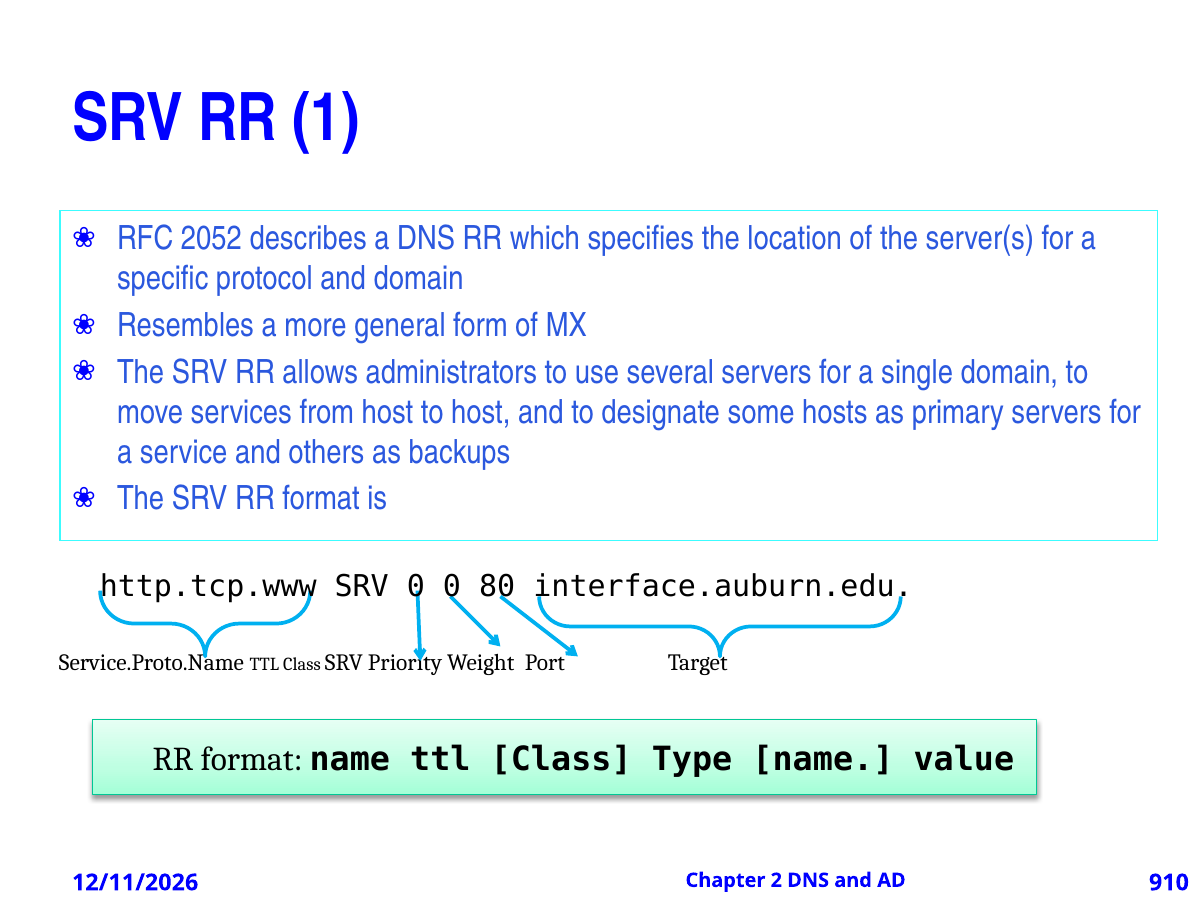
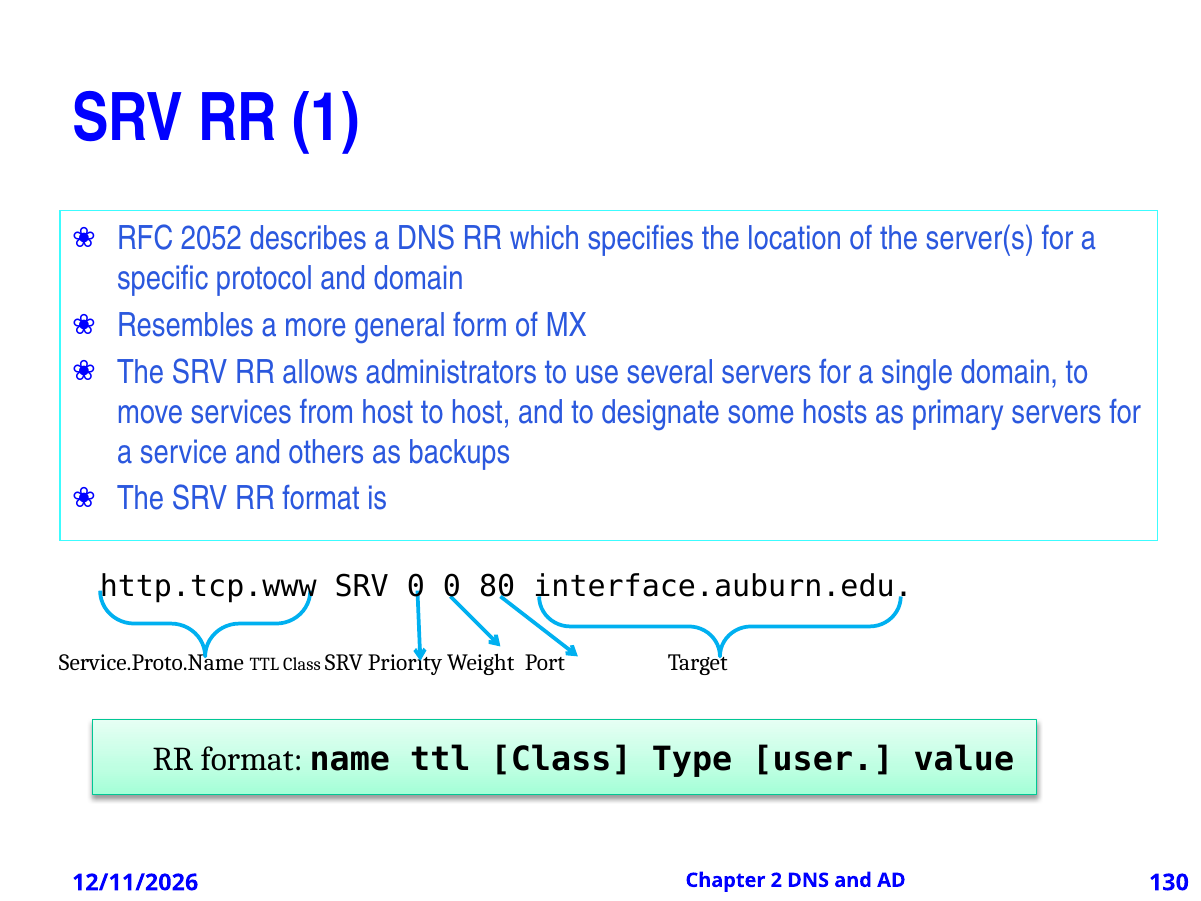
Type name: name -> user
910: 910 -> 130
